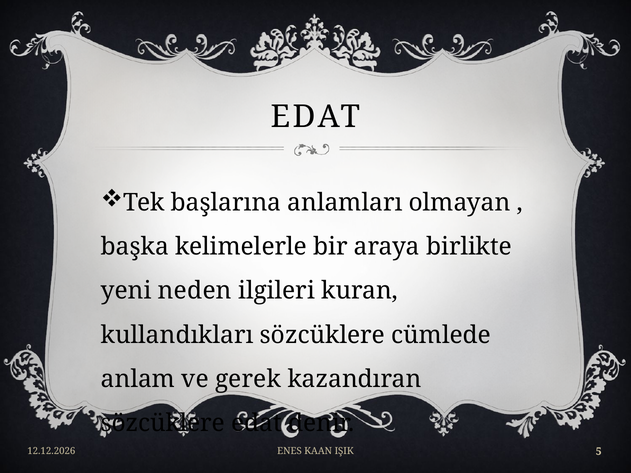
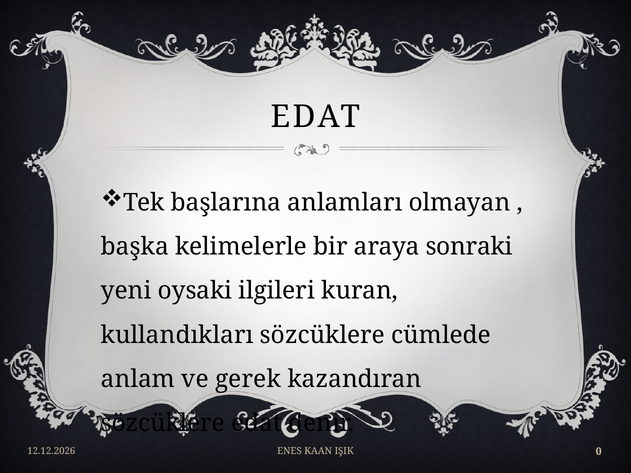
birlikte: birlikte -> sonraki
neden: neden -> oysaki
5: 5 -> 0
